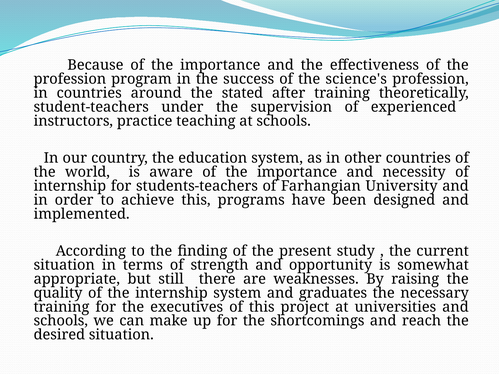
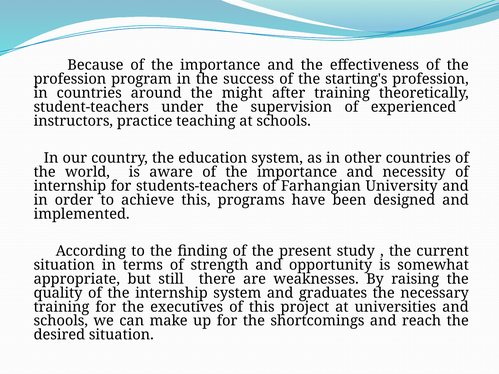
science's: science's -> starting's
stated: stated -> might
